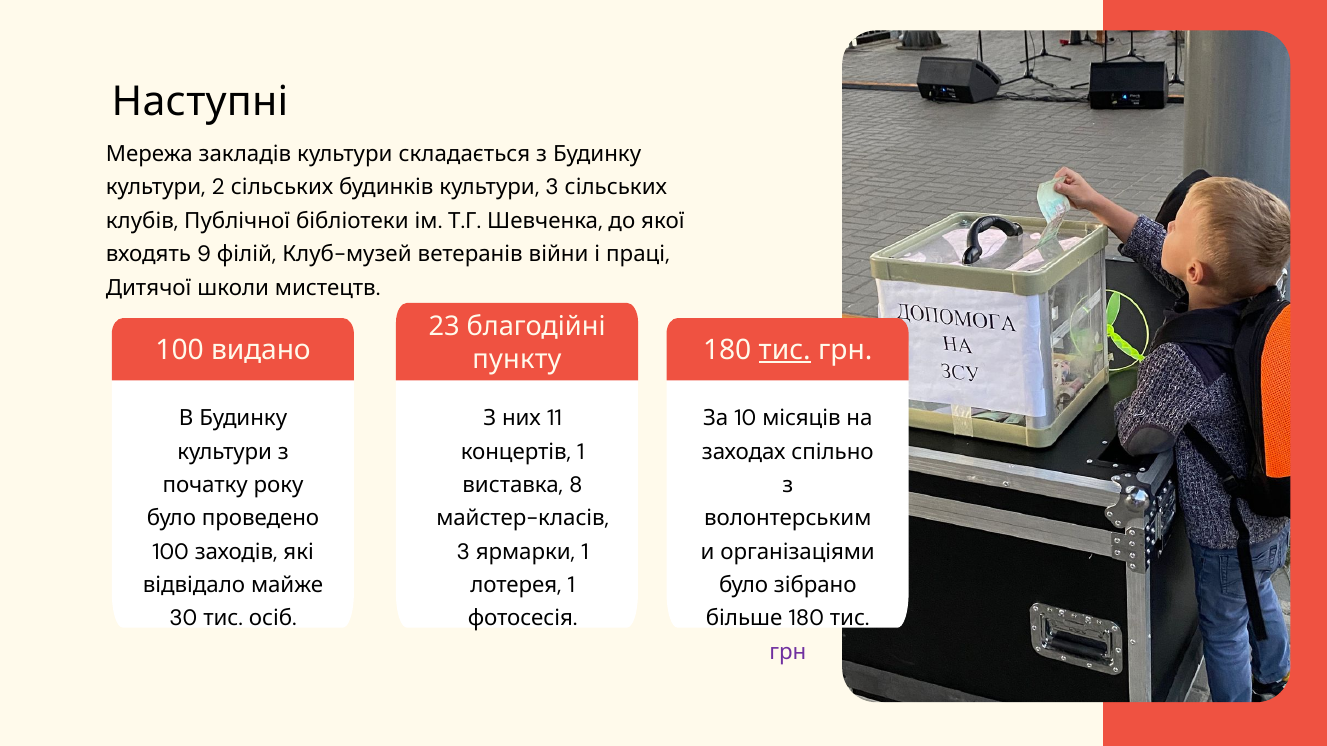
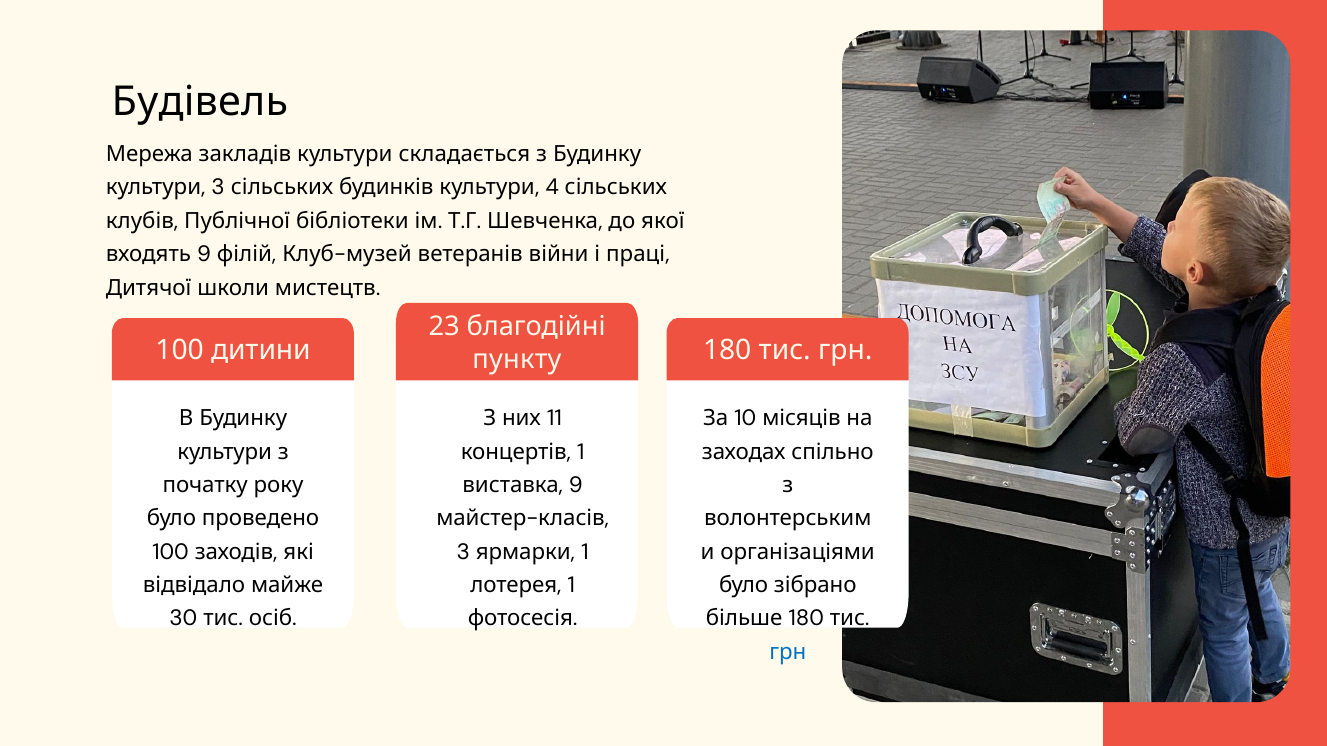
Наступні: Наступні -> Будівель
2 at (218, 187): 2 -> 3
3 at (552, 187): 3 -> 4
видано: видано -> дитини
тис at (785, 350) underline: present -> none
8 at (576, 485): 8 -> 9
грн at (788, 652) colour: purple -> blue
